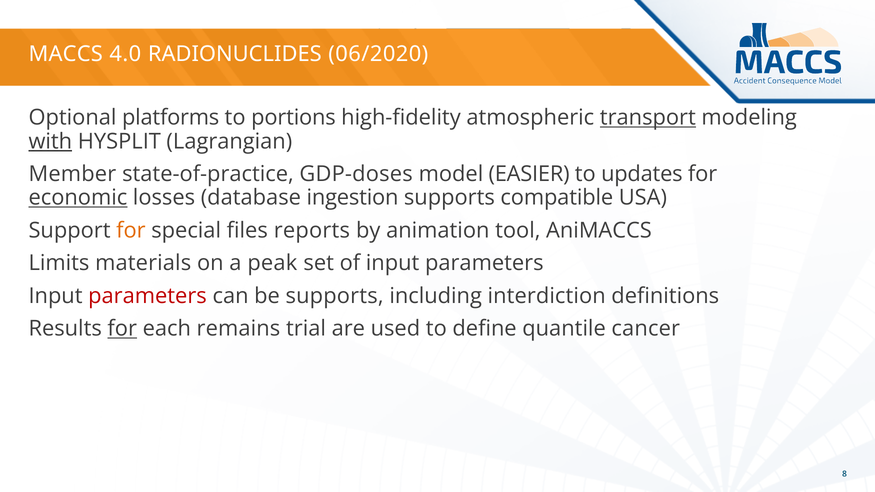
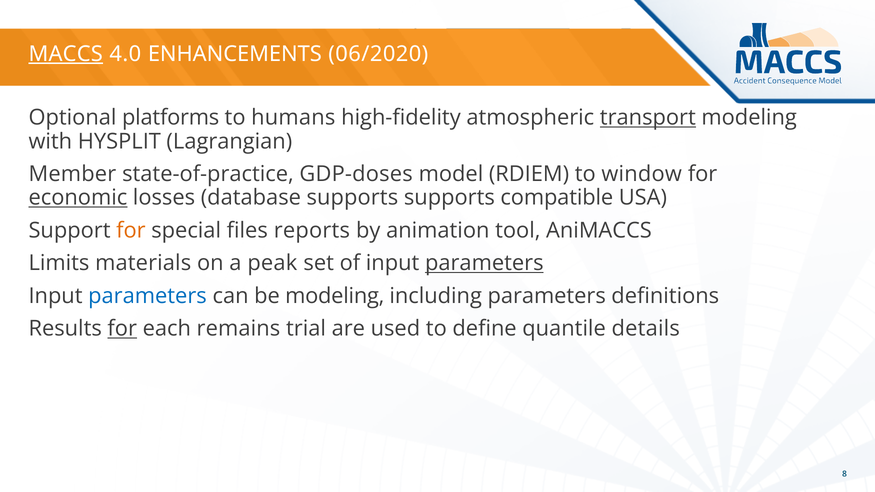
MACCS underline: none -> present
RADIONUCLIDES: RADIONUCLIDES -> ENHANCEMENTS
portions: portions -> humans
with underline: present -> none
EASIER: EASIER -> RDIEM
updates: updates -> window
database ingestion: ingestion -> supports
parameters at (484, 263) underline: none -> present
parameters at (147, 296) colour: red -> blue
be supports: supports -> modeling
including interdiction: interdiction -> parameters
cancer: cancer -> details
